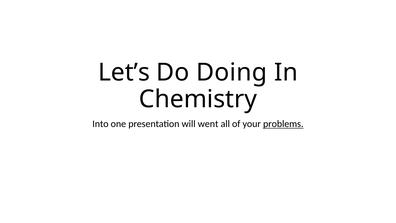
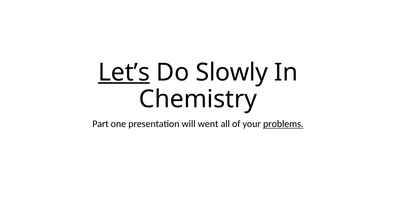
Let’s underline: none -> present
Doing: Doing -> Slowly
Into: Into -> Part
